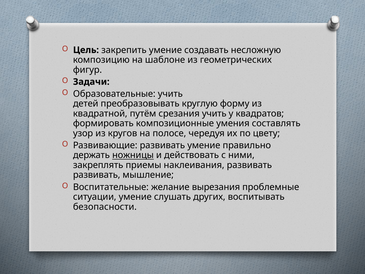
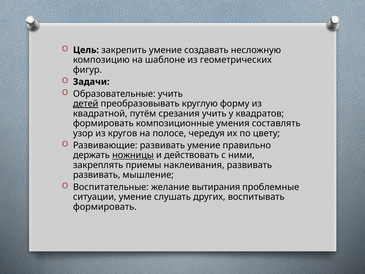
детей underline: none -> present
вырезания: вырезания -> вытирания
безопасности at (105, 207): безопасности -> формировать
